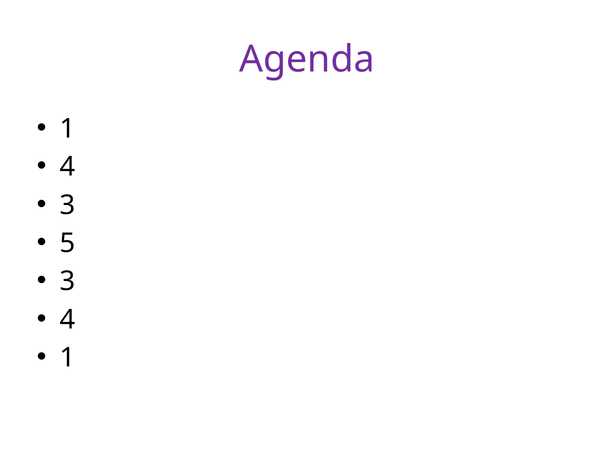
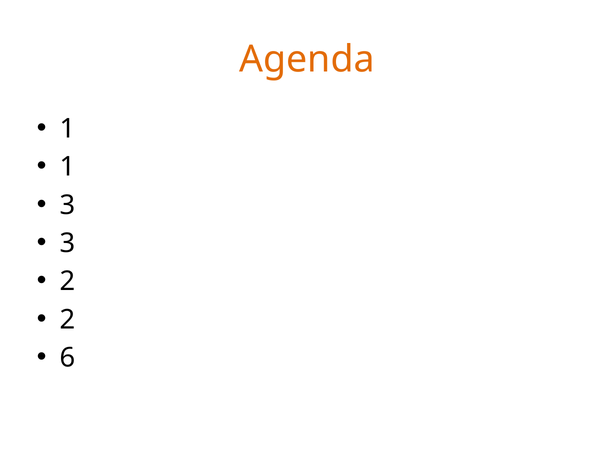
Agenda colour: purple -> orange
4 at (68, 167): 4 -> 1
5 at (68, 243): 5 -> 3
3 at (68, 282): 3 -> 2
4 at (68, 320): 4 -> 2
1 at (68, 358): 1 -> 6
